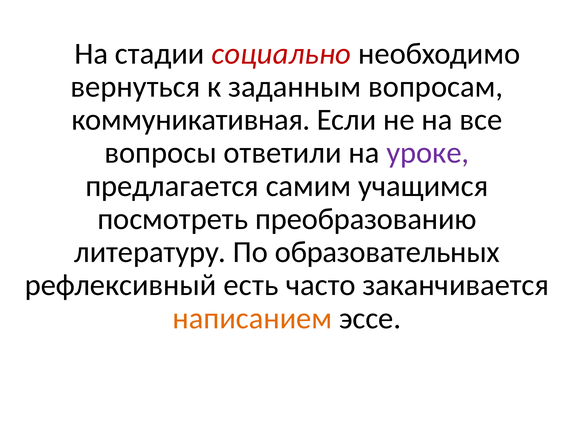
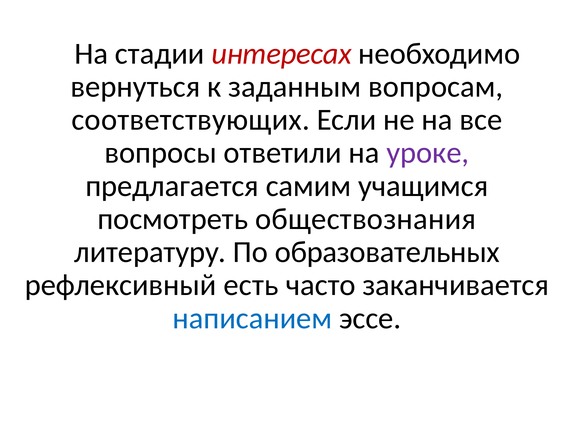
социально: социально -> интересах
коммуникативная: коммуникативная -> соответствующих
преобразованию: преобразованию -> обществознания
написанием colour: orange -> blue
